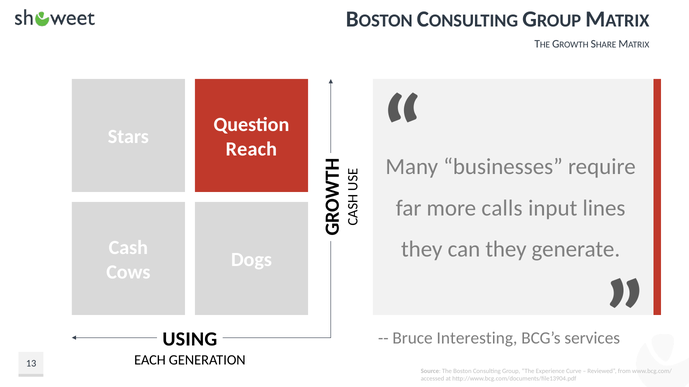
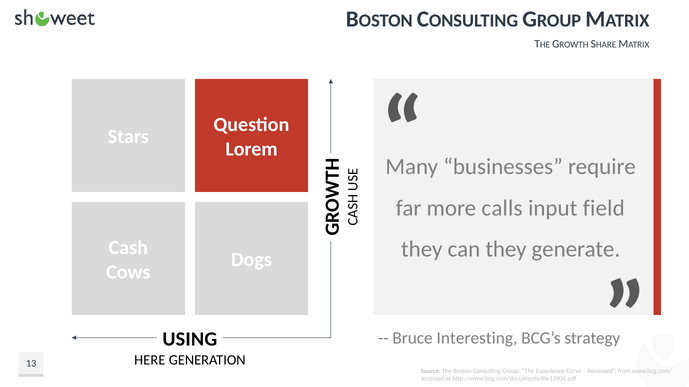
Reach: Reach -> Lorem
lines: lines -> field
services: services -> strategy
EACH: EACH -> HERE
